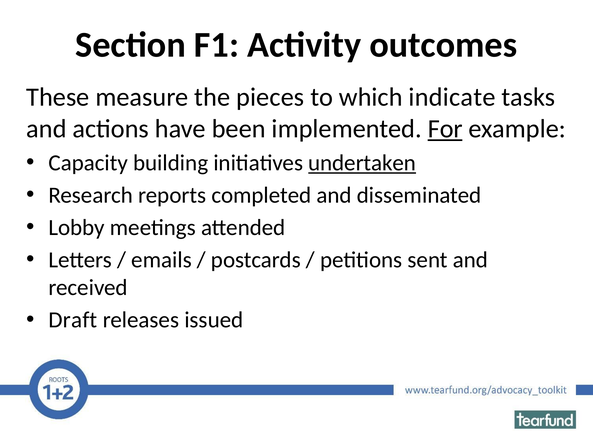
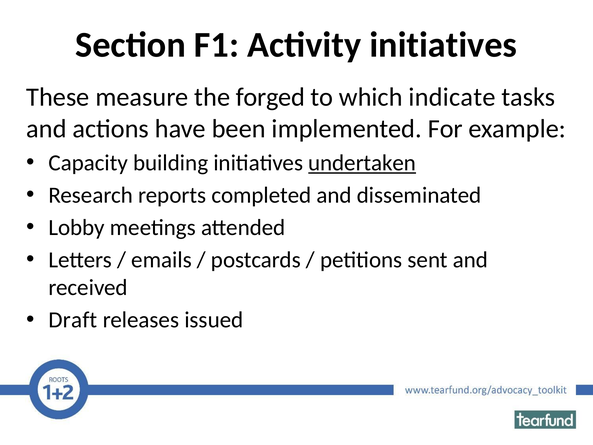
Activity outcomes: outcomes -> initiatives
pieces: pieces -> forged
For underline: present -> none
